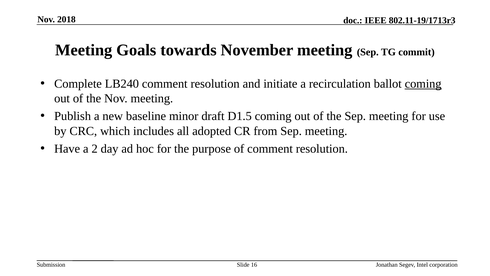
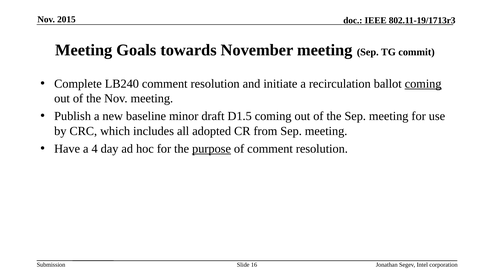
2018: 2018 -> 2015
2: 2 -> 4
purpose underline: none -> present
